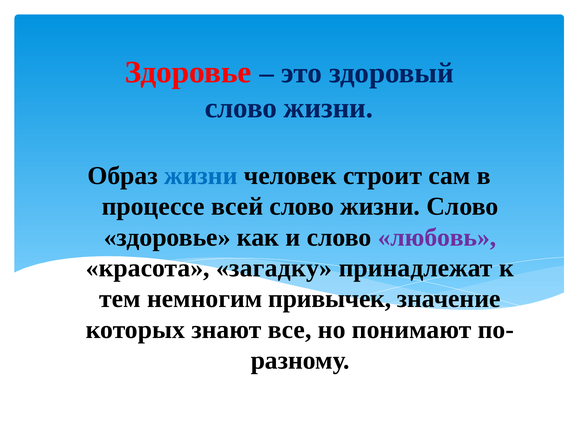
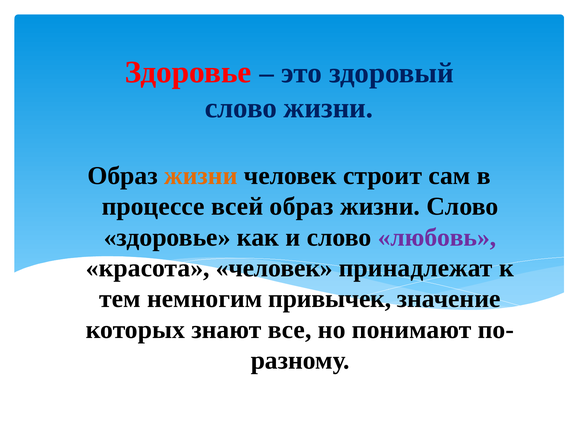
жизни at (201, 176) colour: blue -> orange
всей слово: слово -> образ
красота загадку: загадку -> человек
